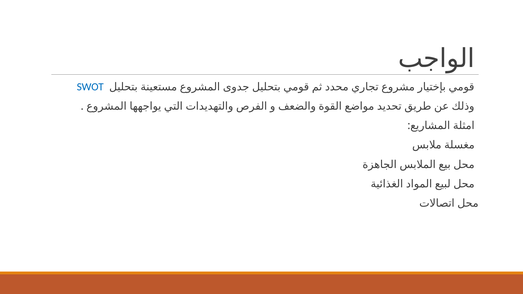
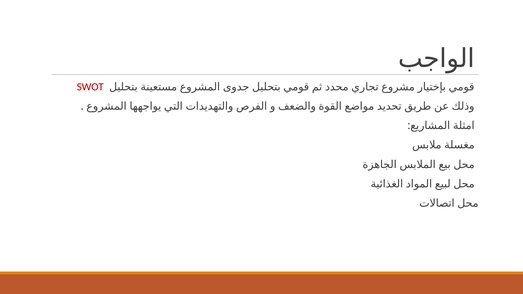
SWOT colour: blue -> red
